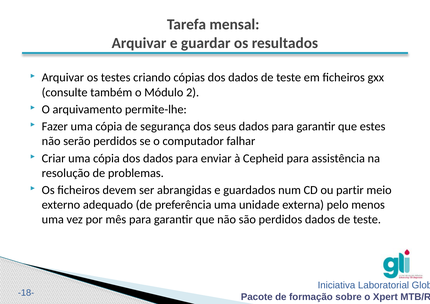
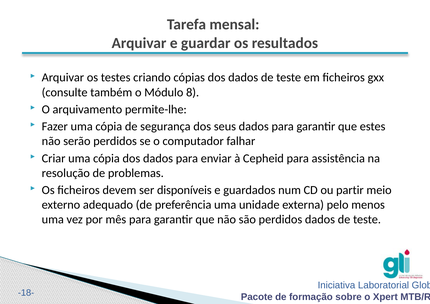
2: 2 -> 8
abrangidas: abrangidas -> disponíveis
